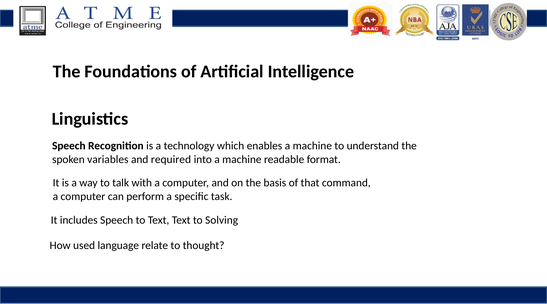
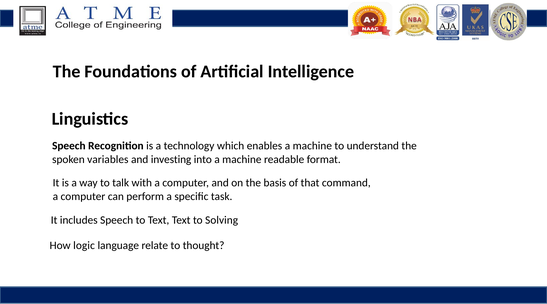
required: required -> investing
used: used -> logic
